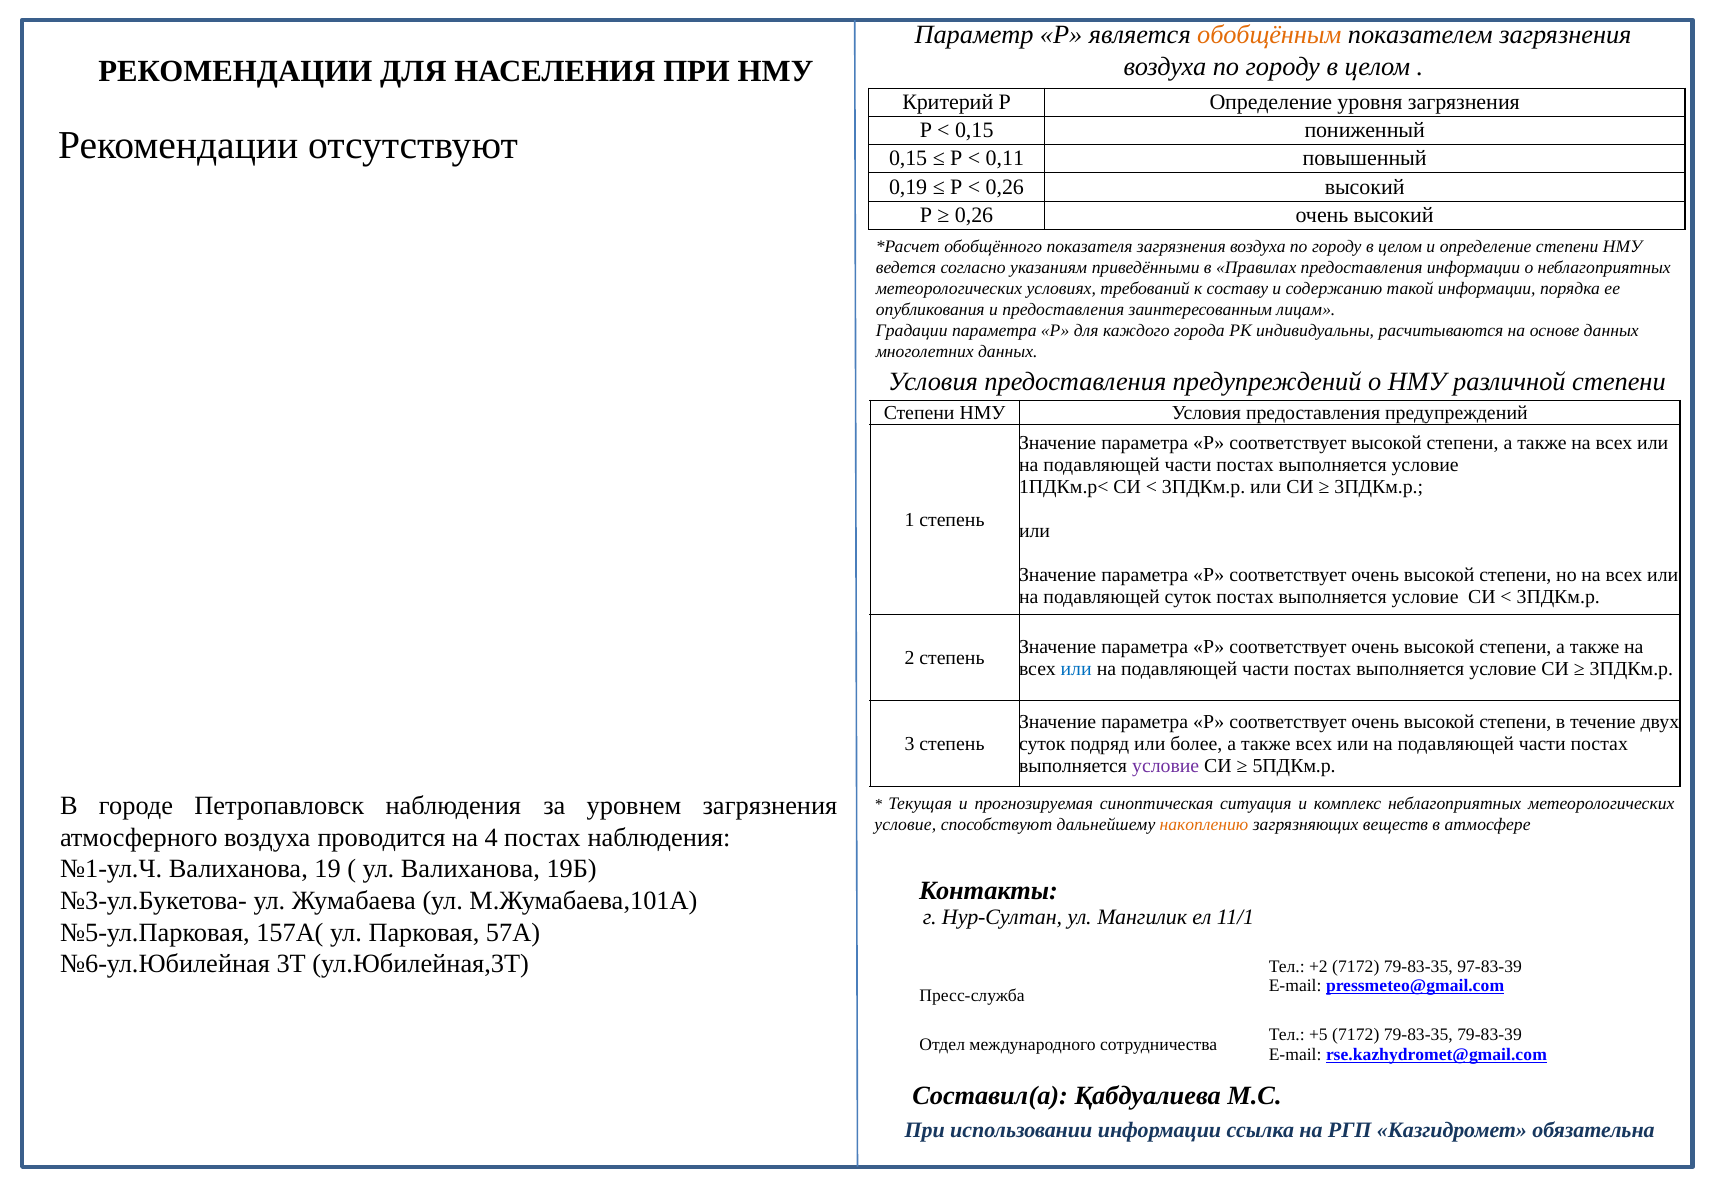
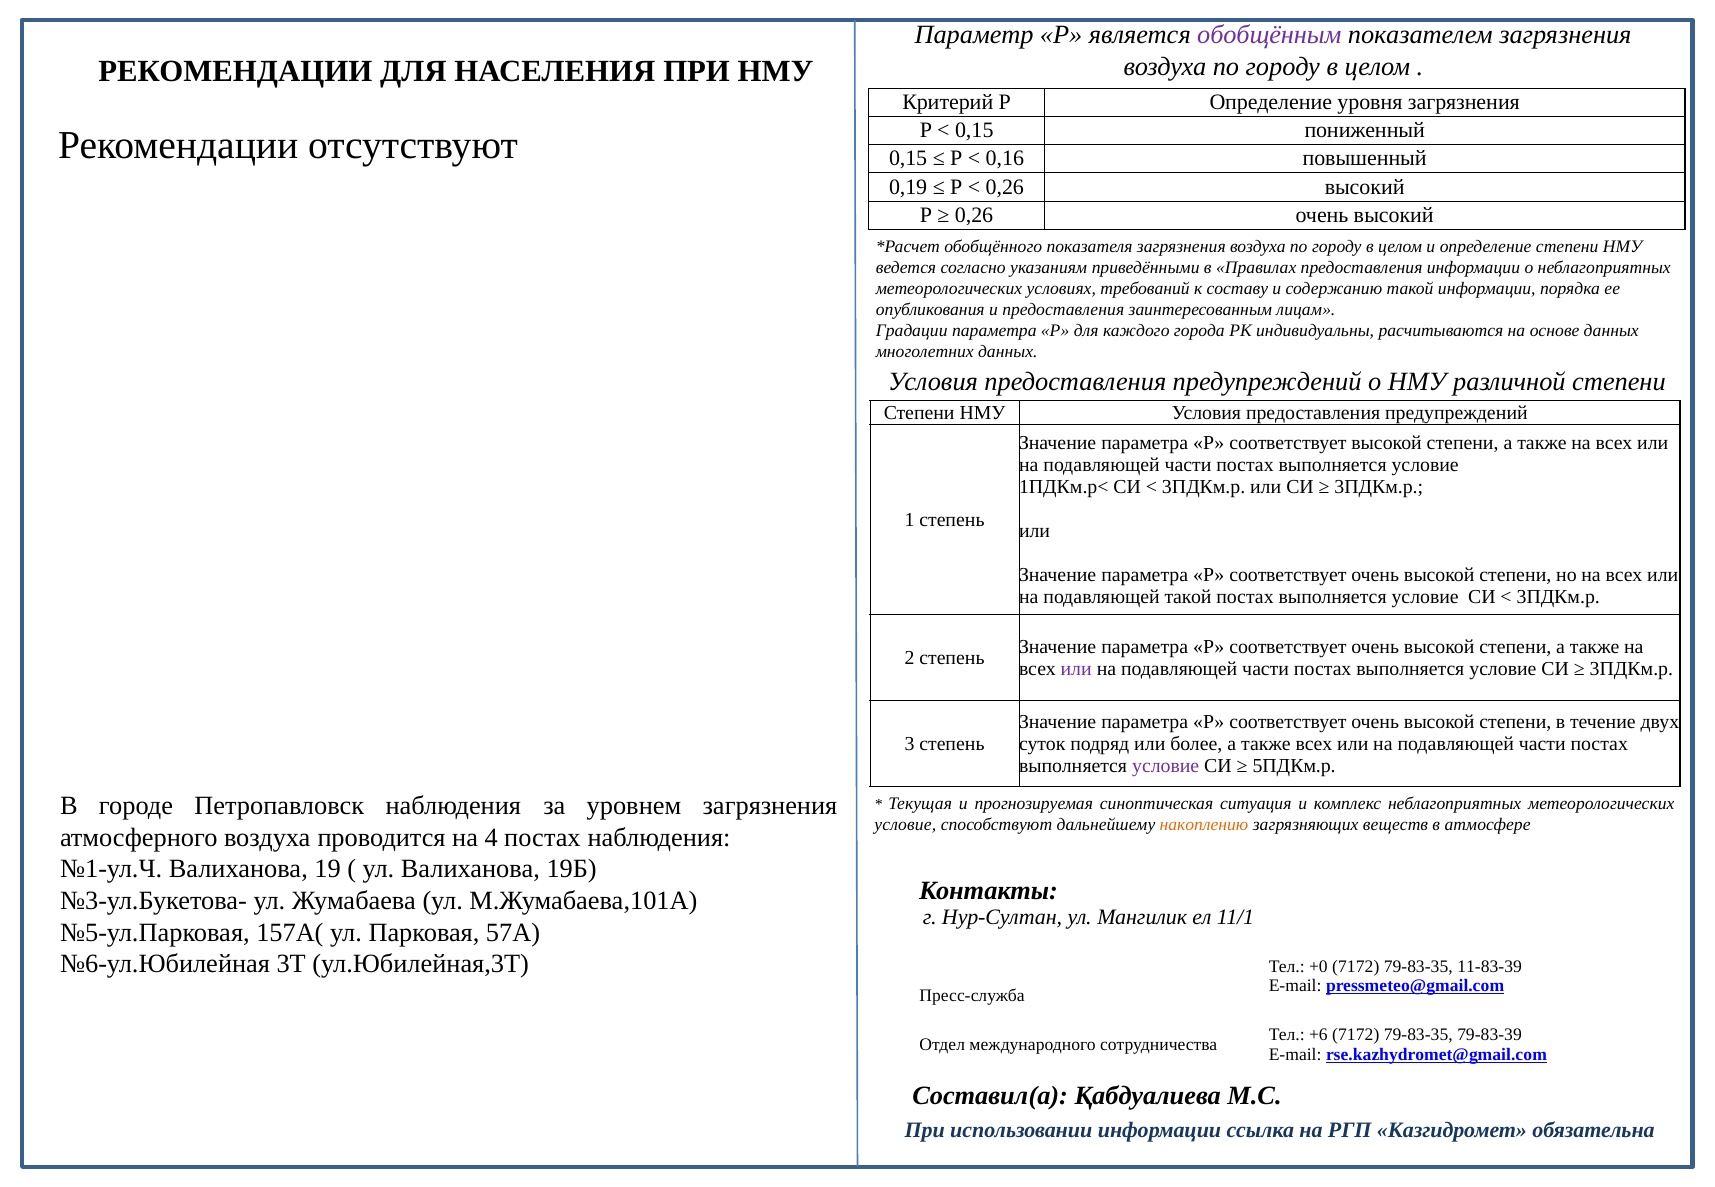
обобщённым colour: orange -> purple
0,11: 0,11 -> 0,16
подавляющей суток: суток -> такой
или at (1076, 669) colour: blue -> purple
+2: +2 -> +0
97-83-39: 97-83-39 -> 11-83-39
+5: +5 -> +6
